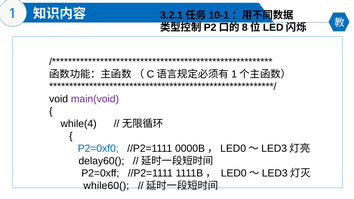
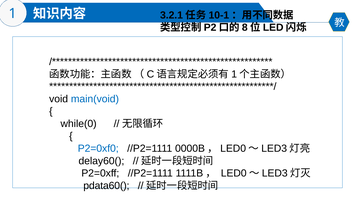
main(void colour: purple -> blue
while(4: while(4 -> while(0
while60(: while60( -> pdata60(
